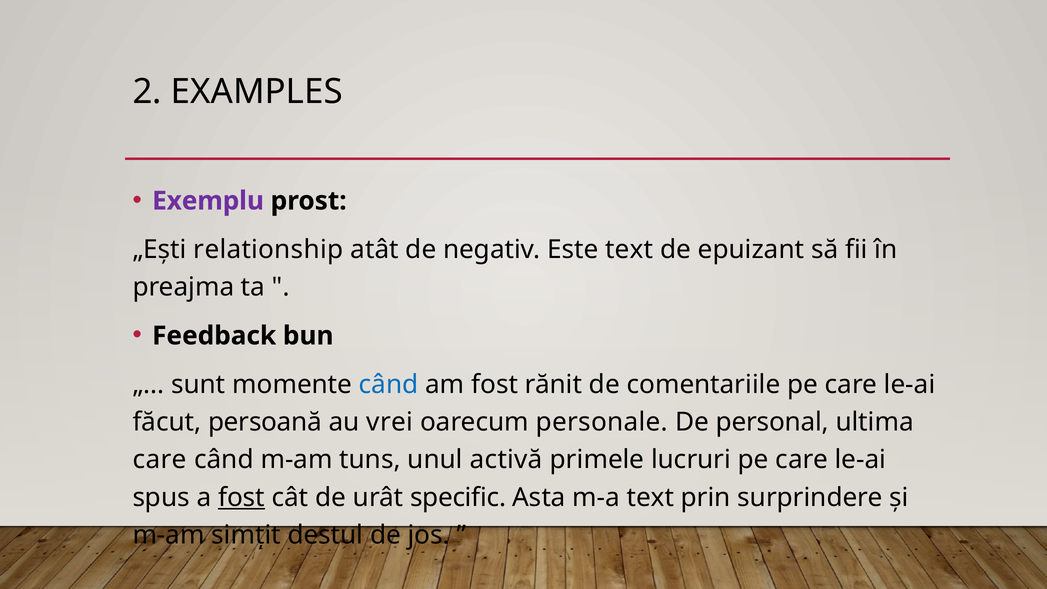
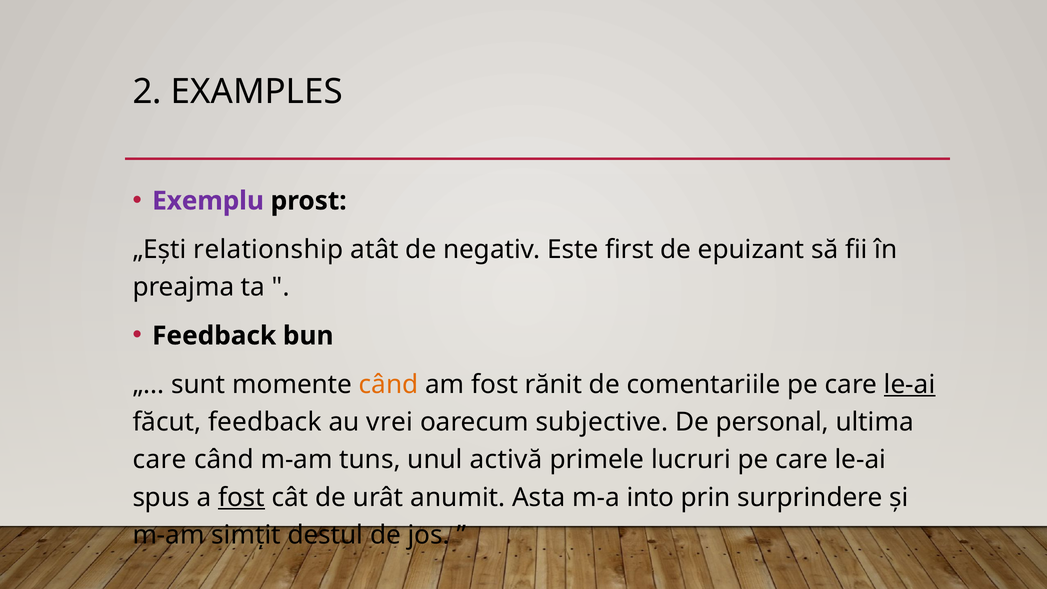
Este text: text -> first
când at (389, 384) colour: blue -> orange
le-ai at (910, 384) underline: none -> present
făcut persoană: persoană -> feedback
personale: personale -> subjective
specific: specific -> anumit
m-a text: text -> into
